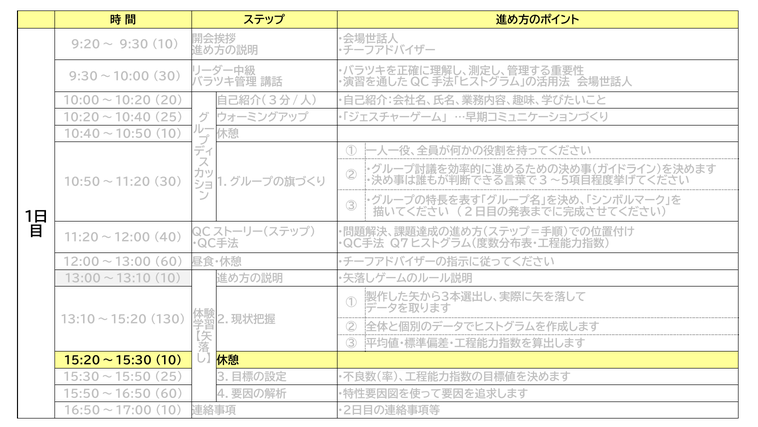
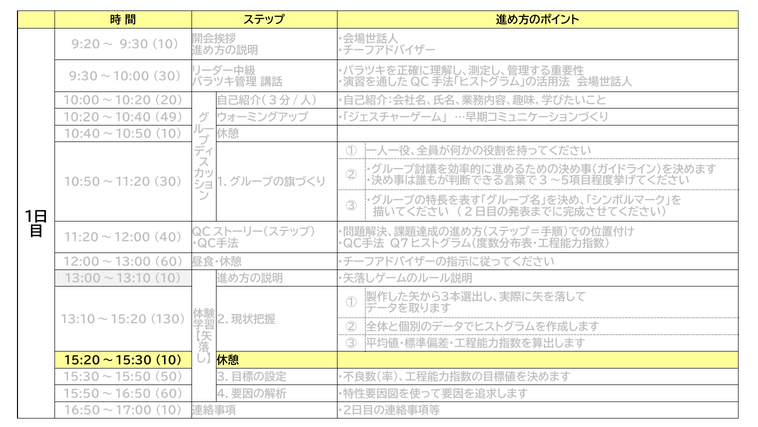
10:20～10:40 25: 25 -> 49
15:30～15:50 25: 25 -> 50
